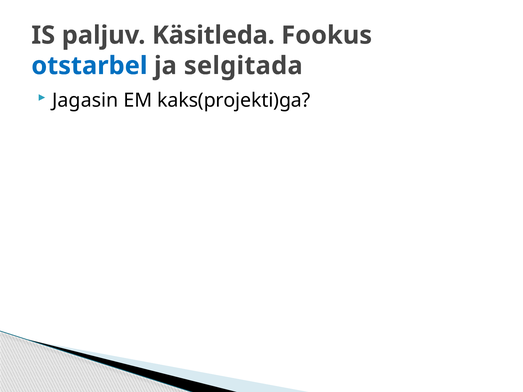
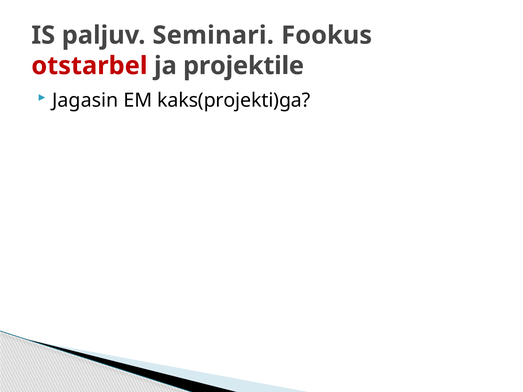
Käsitleda: Käsitleda -> Seminari
otstarbel colour: blue -> red
selgitada: selgitada -> projektile
